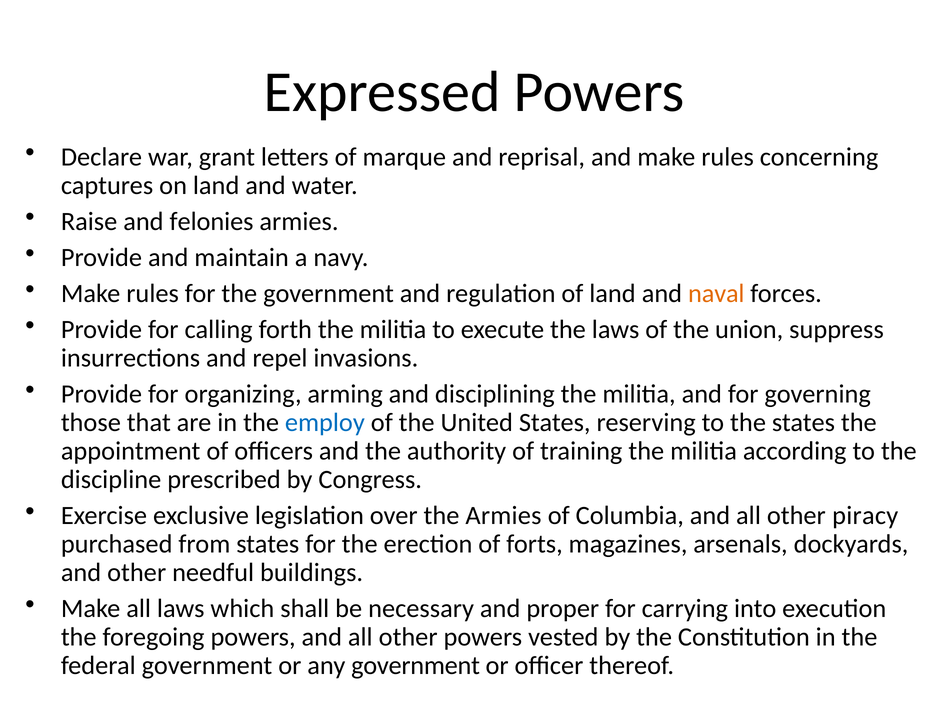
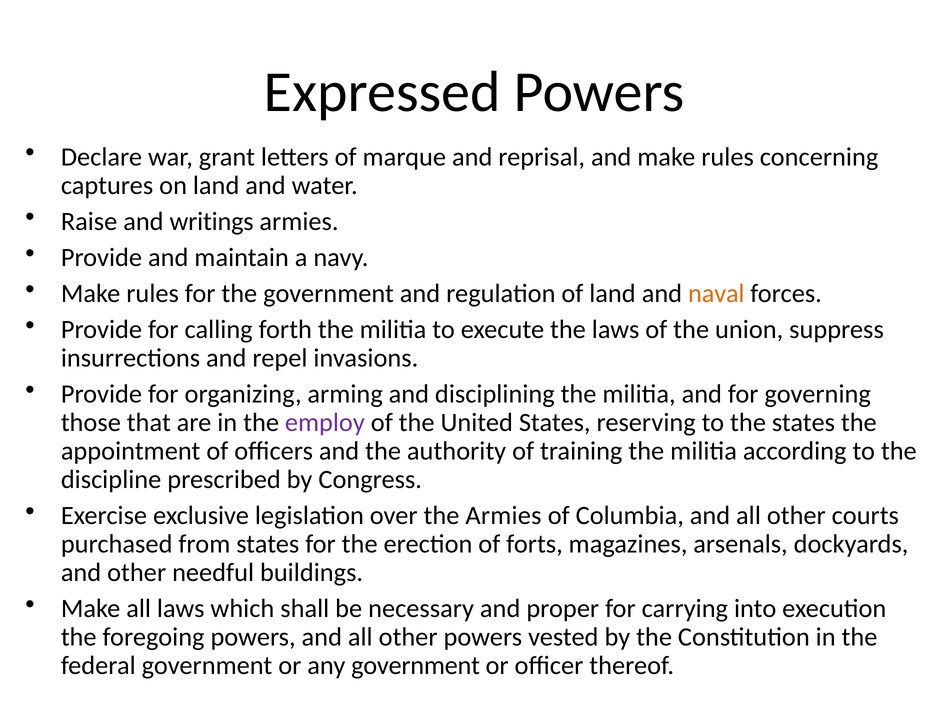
felonies: felonies -> writings
employ colour: blue -> purple
piracy: piracy -> courts
